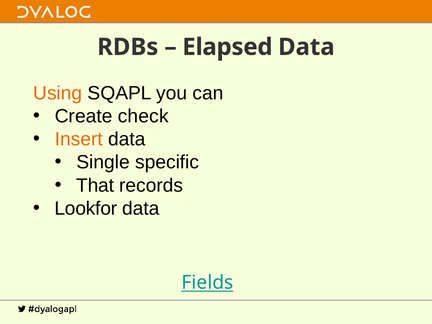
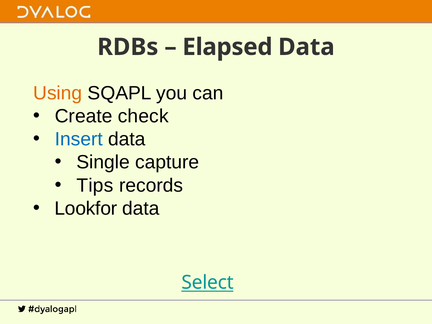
Insert colour: orange -> blue
specific: specific -> capture
That: That -> Tips
Fields: Fields -> Select
